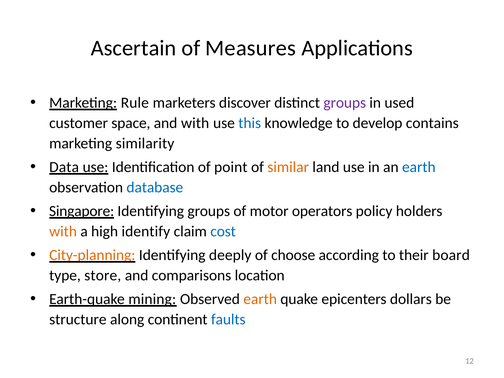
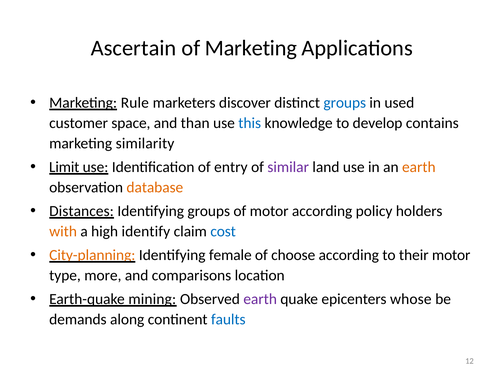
of Measures: Measures -> Marketing
groups at (345, 103) colour: purple -> blue
and with: with -> than
Data: Data -> Limit
point: point -> entry
similar colour: orange -> purple
earth at (419, 167) colour: blue -> orange
database colour: blue -> orange
Singapore: Singapore -> Distances
motor operators: operators -> according
deeply: deeply -> female
their board: board -> motor
store: store -> more
earth at (260, 299) colour: orange -> purple
dollars: dollars -> whose
structure: structure -> demands
